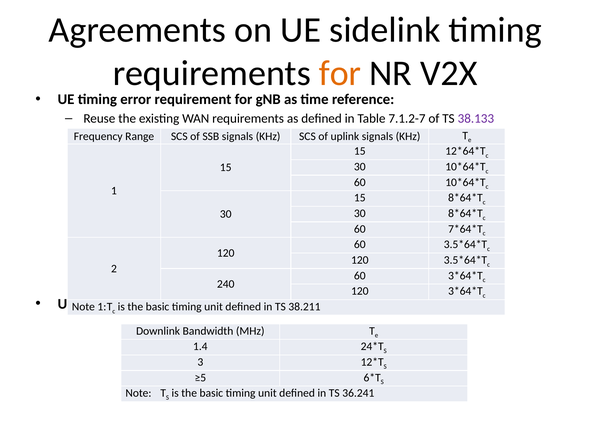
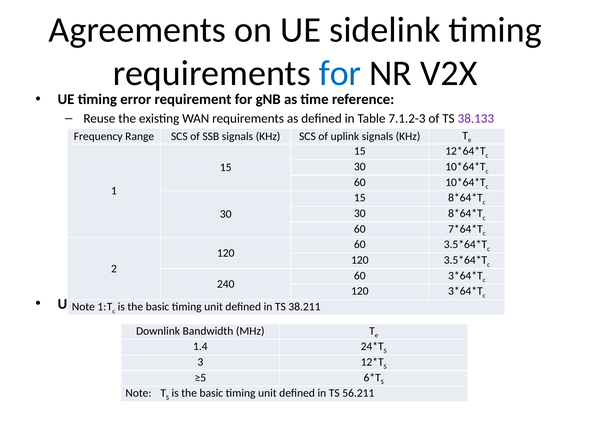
for at (340, 73) colour: orange -> blue
7.1.2-7: 7.1.2-7 -> 7.1.2-3
36.241: 36.241 -> 56.211
